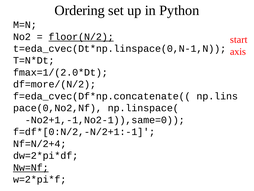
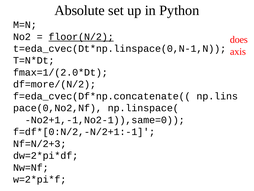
Ordering: Ordering -> Absolute
start: start -> does
Nf=N/2+4: Nf=N/2+4 -> Nf=N/2+3
Nw=Nf underline: present -> none
